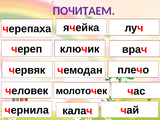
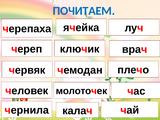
ПОЧИТАЕМ colour: purple -> blue
